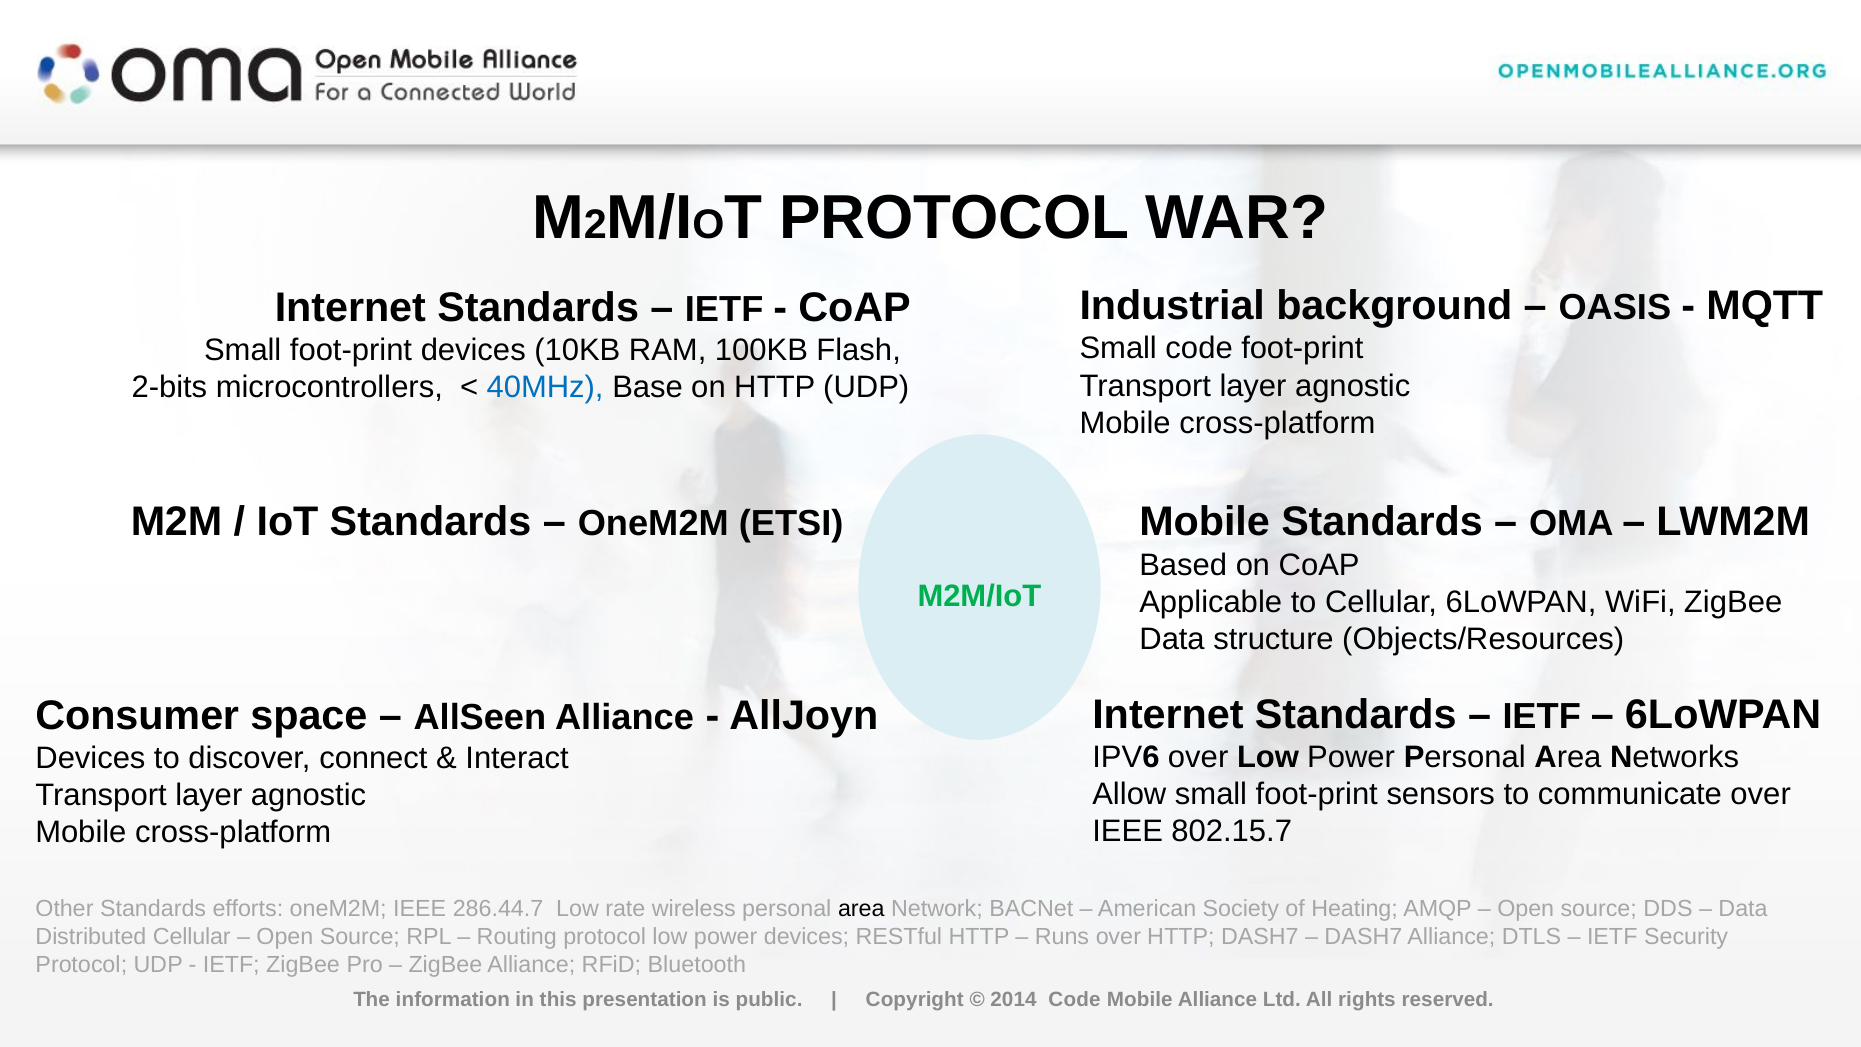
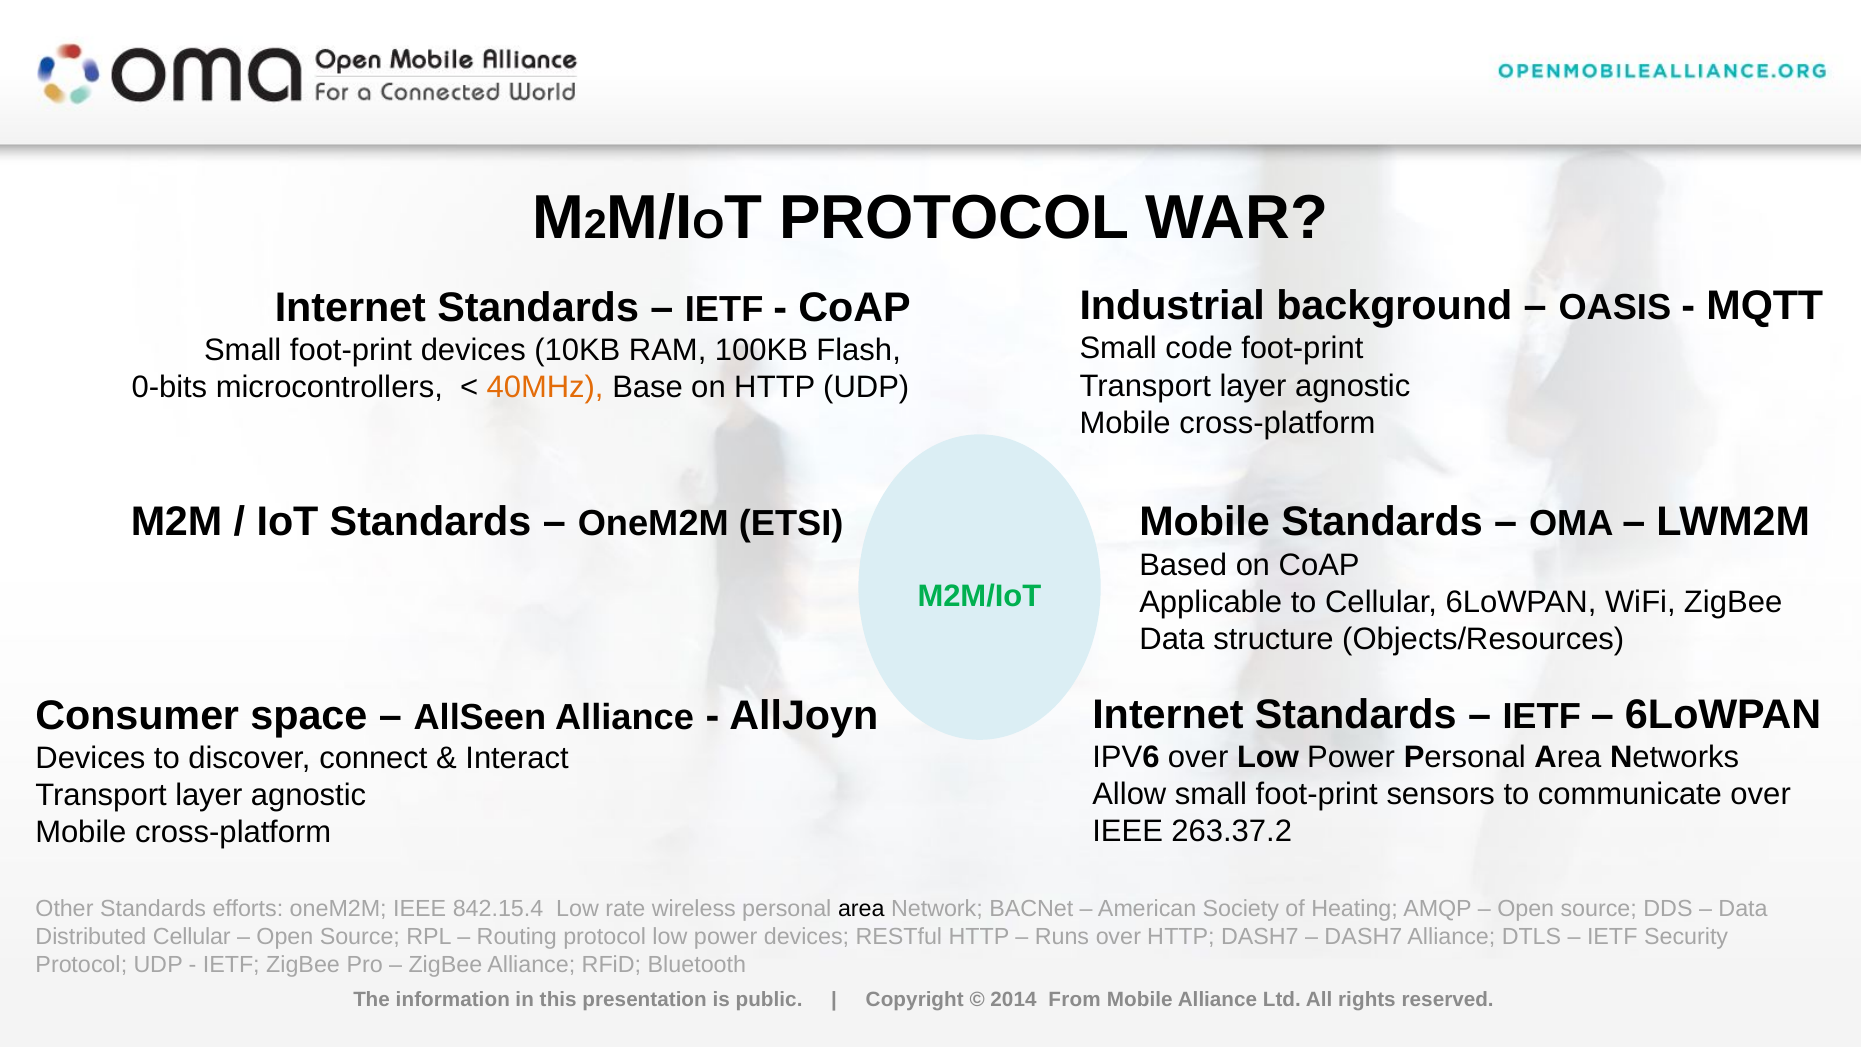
2-bits: 2-bits -> 0-bits
40MHz colour: blue -> orange
802.15.7: 802.15.7 -> 263.37.2
286.44.7: 286.44.7 -> 842.15.4
2014 Code: Code -> From
